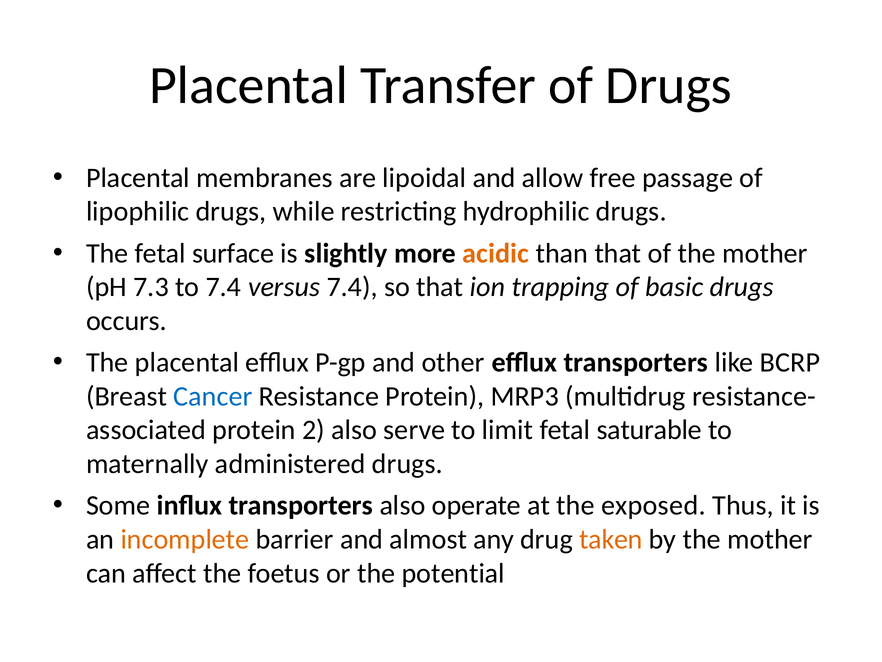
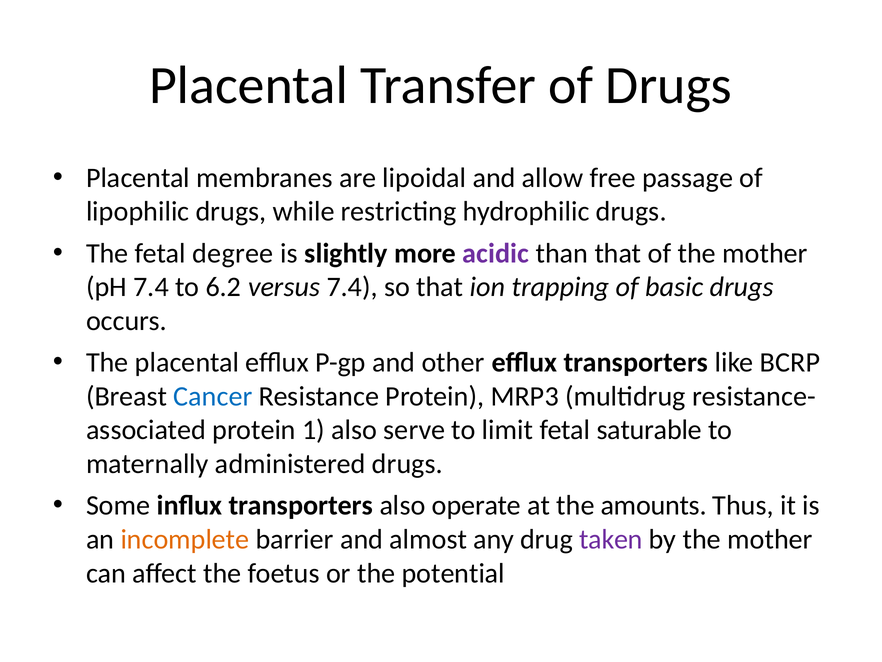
surface: surface -> degree
acidic colour: orange -> purple
pH 7.3: 7.3 -> 7.4
to 7.4: 7.4 -> 6.2
2: 2 -> 1
exposed: exposed -> amounts
taken colour: orange -> purple
